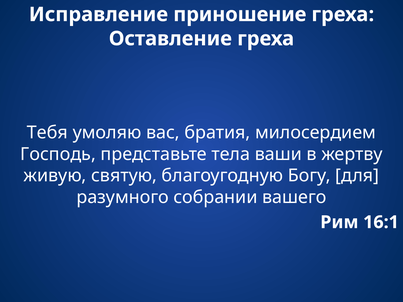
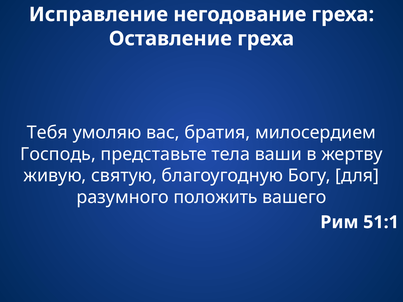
приношение: приношение -> негодование
собрании: собрании -> положить
16:1: 16:1 -> 51:1
